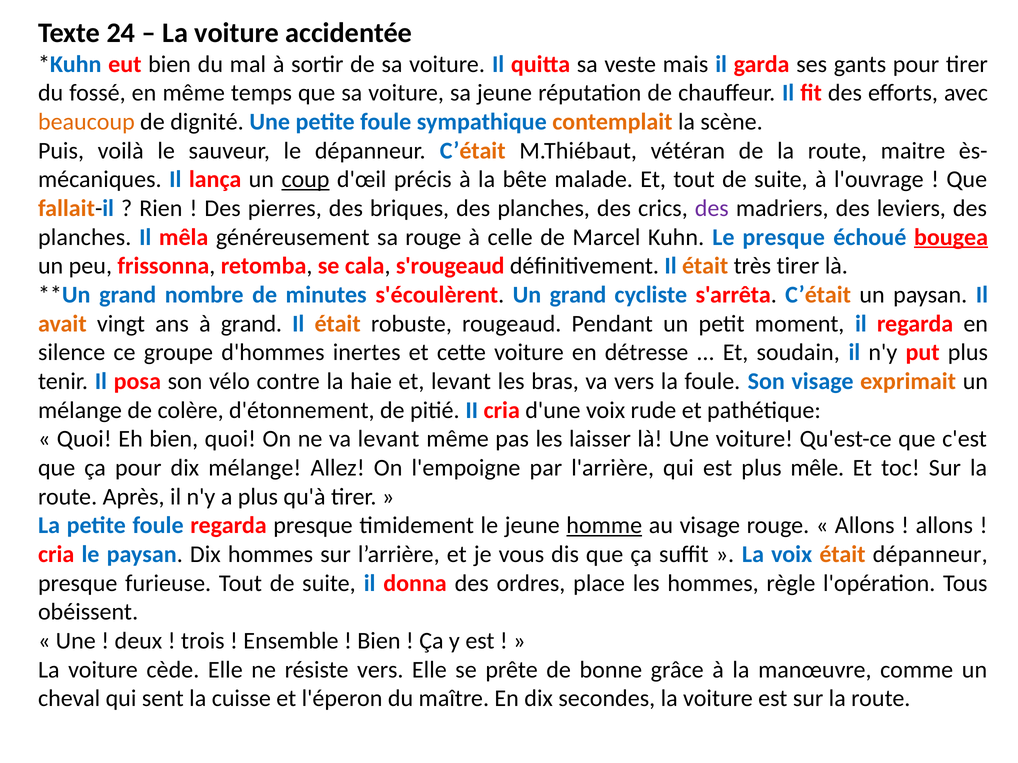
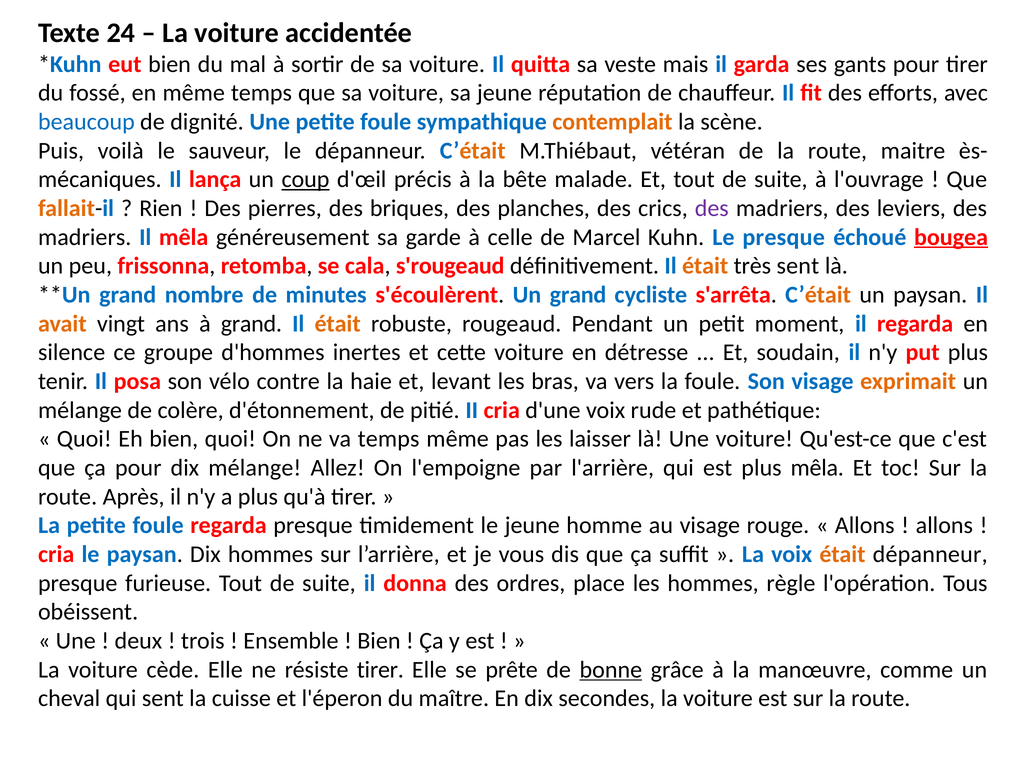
beaucoup colour: orange -> blue
planches at (85, 237): planches -> madriers
sa rouge: rouge -> garde
très tirer: tirer -> sent
va levant: levant -> temps
plus mêle: mêle -> mêla
homme underline: present -> none
résiste vers: vers -> tirer
bonne underline: none -> present
